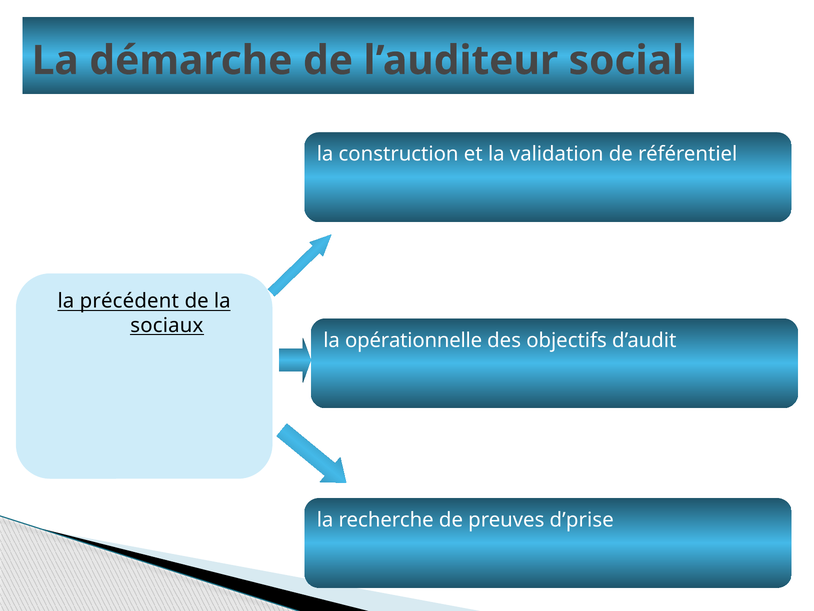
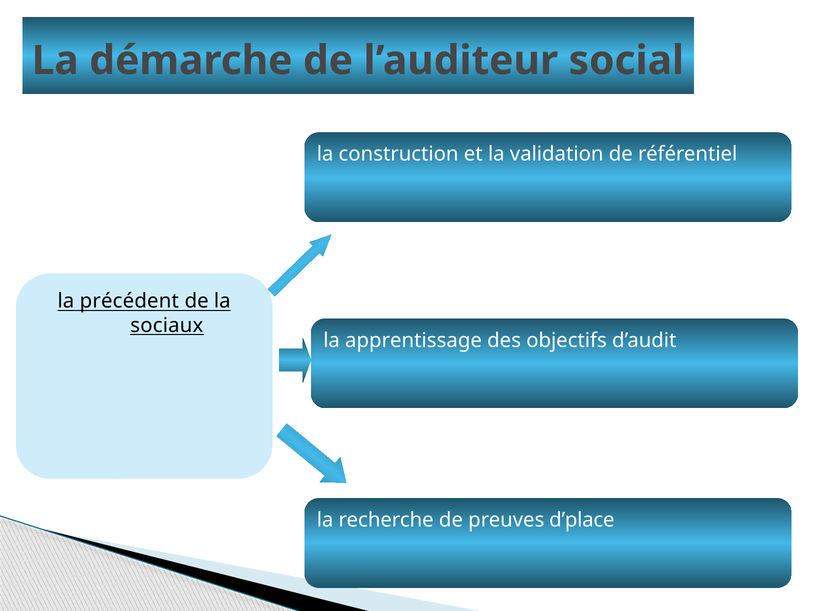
opérationnelle: opérationnelle -> apprentissage
d’prise: d’prise -> d’place
